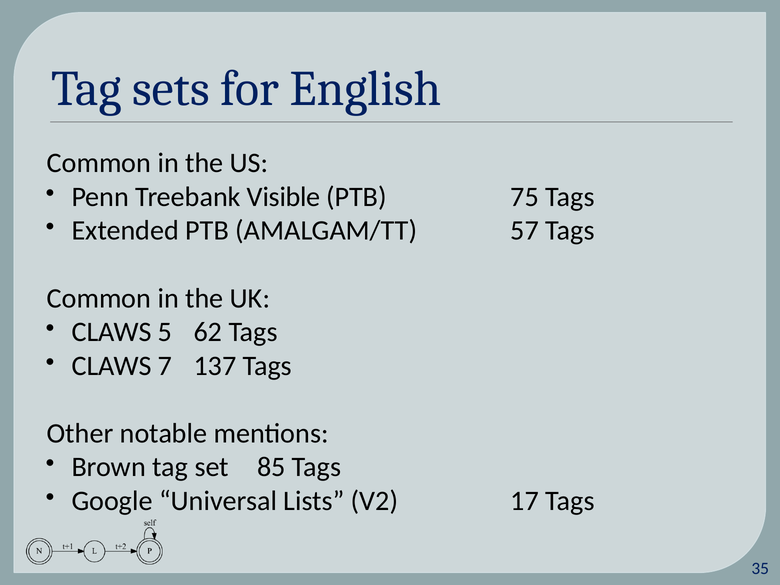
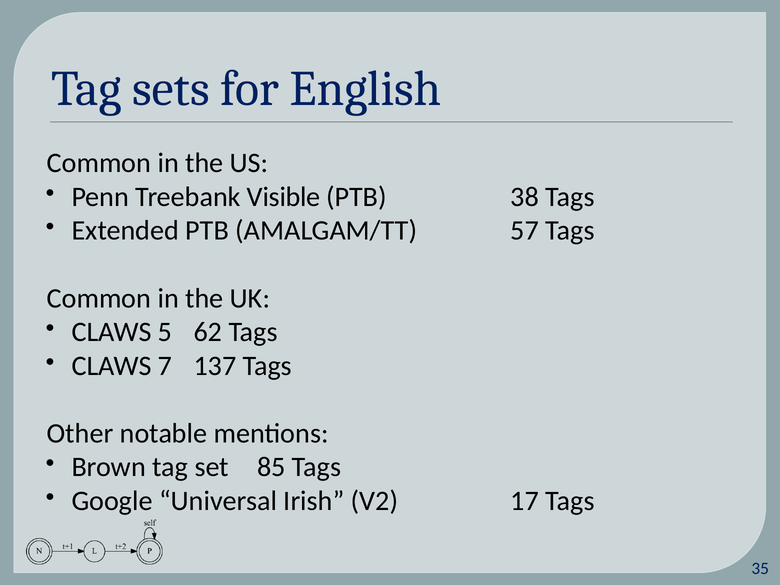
75: 75 -> 38
Lists: Lists -> Irish
